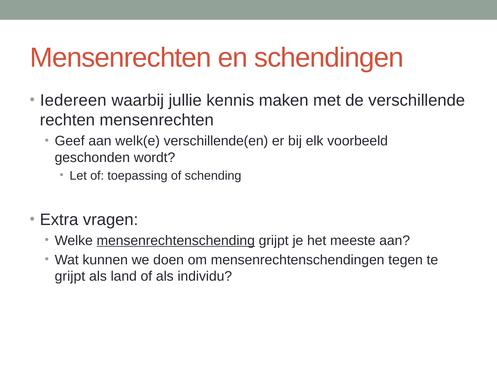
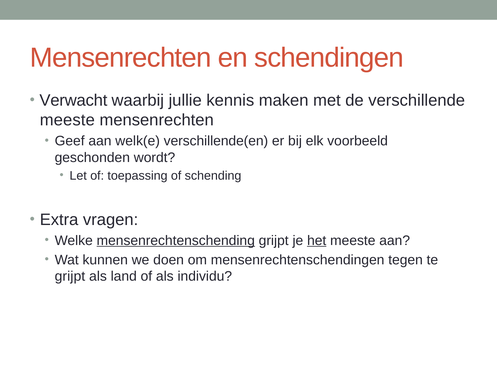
Iedereen: Iedereen -> Verwacht
rechten at (67, 120): rechten -> meeste
het underline: none -> present
